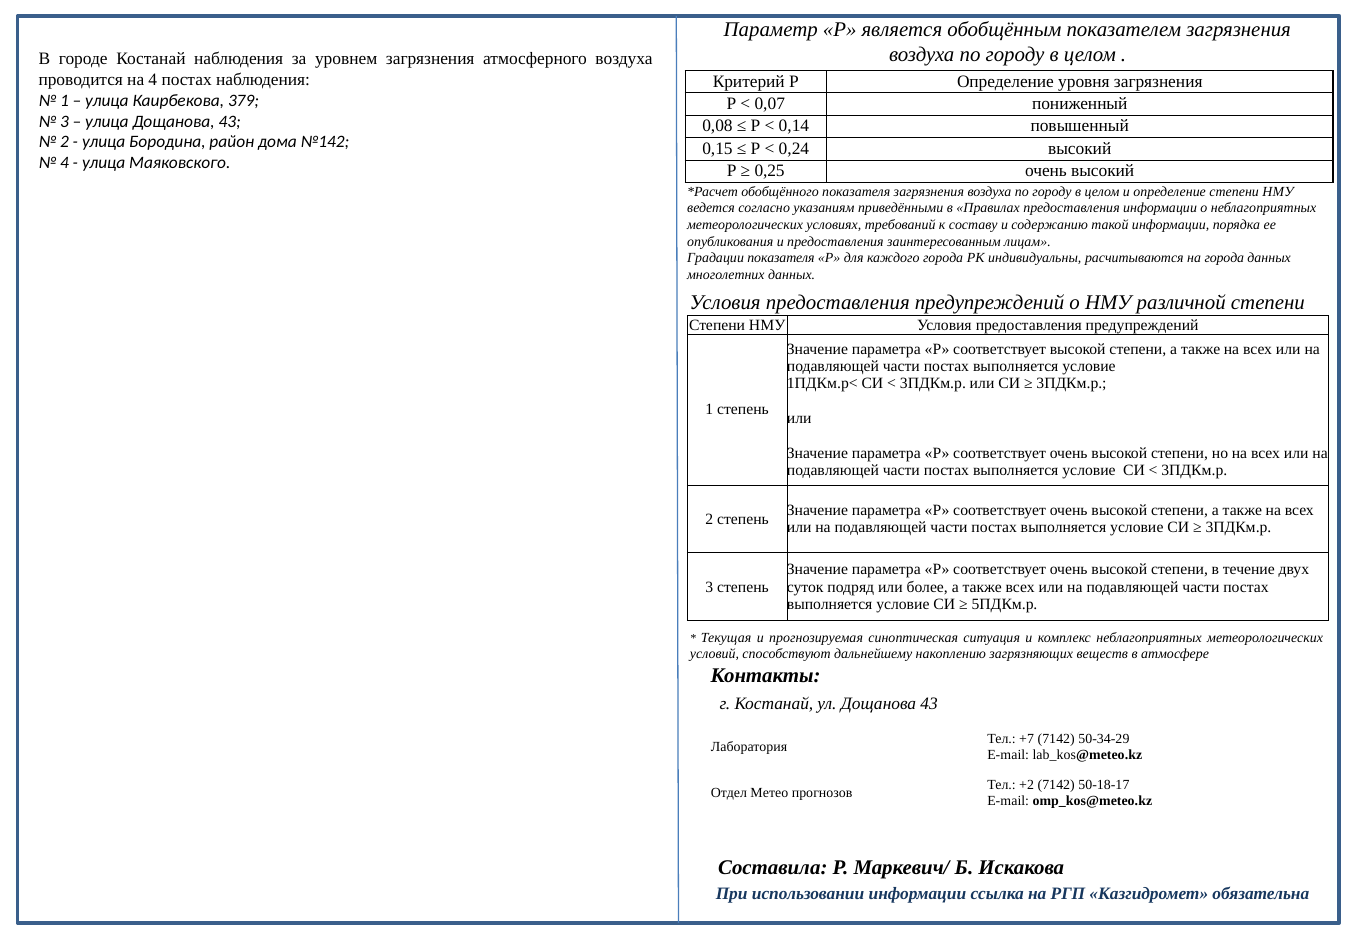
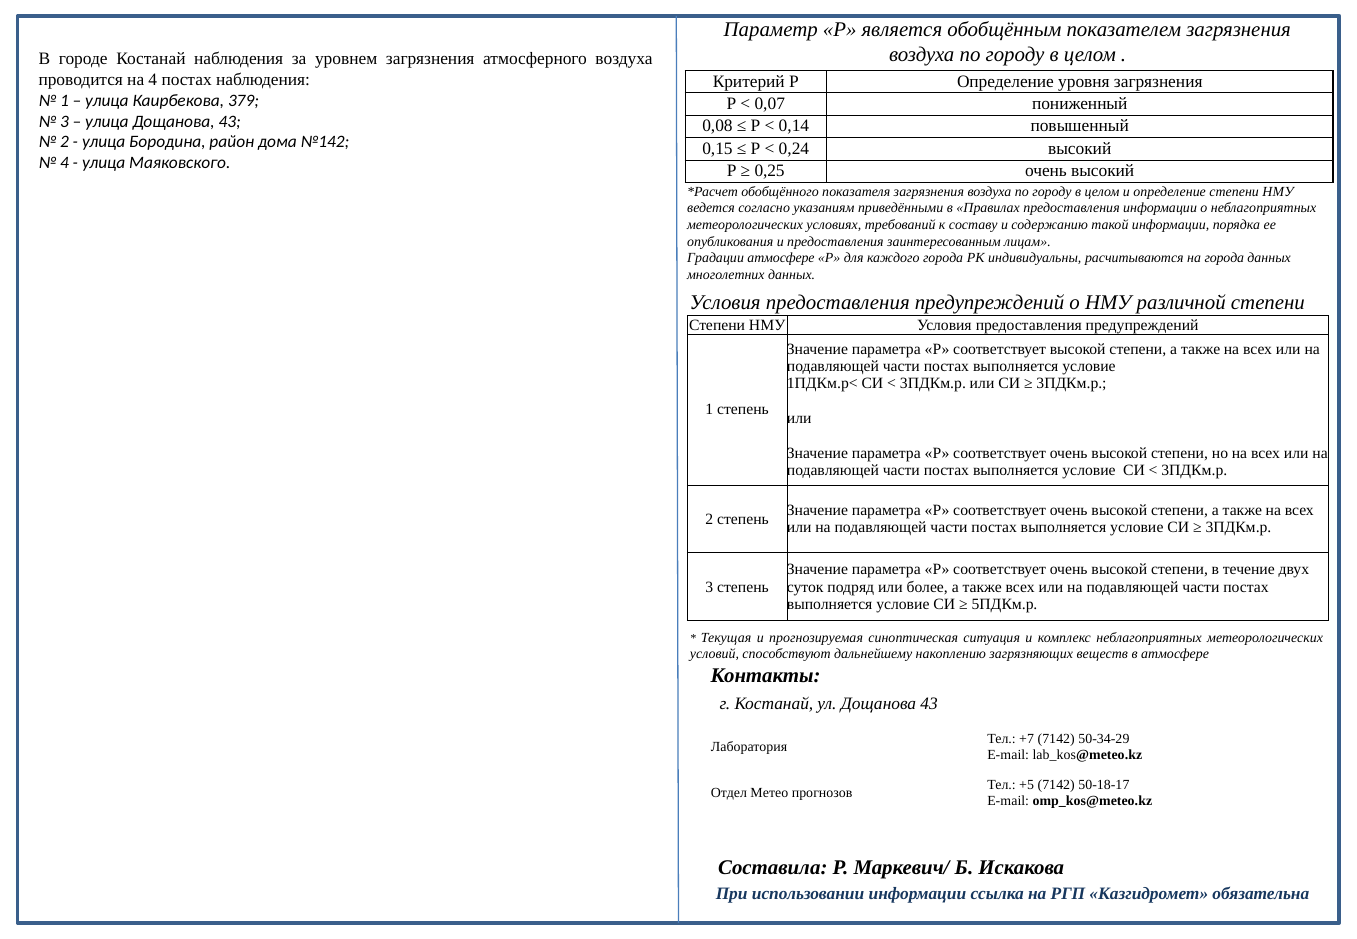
Градации показателя: показателя -> атмосфере
+2: +2 -> +5
